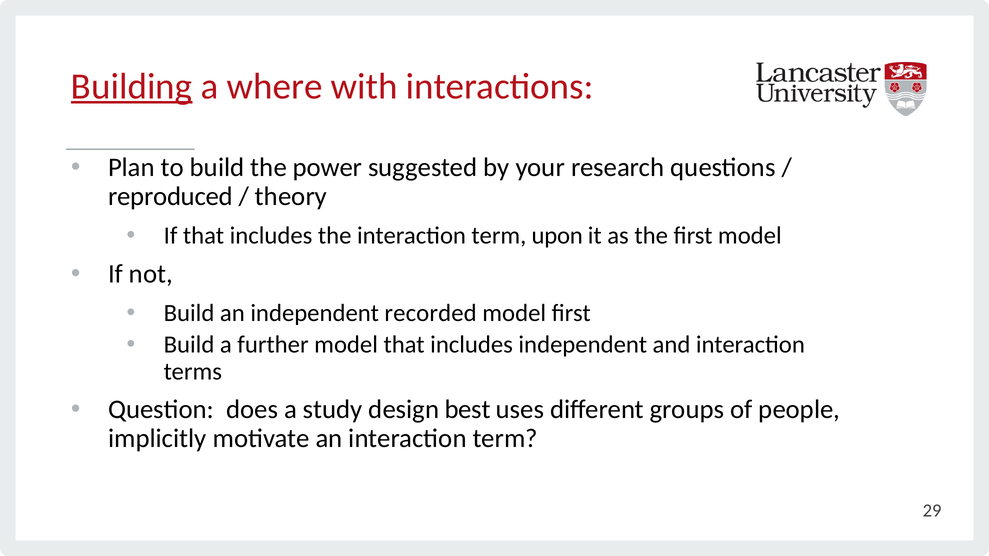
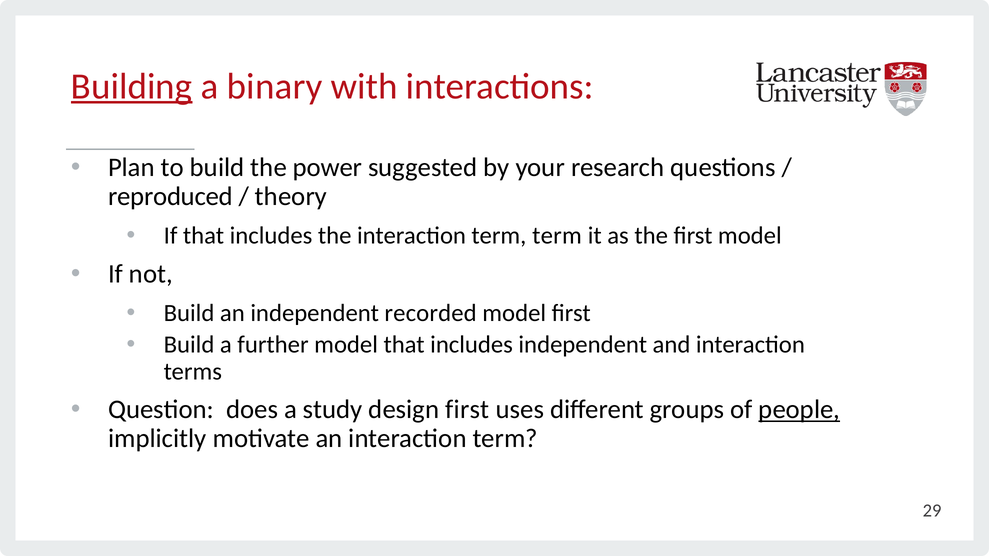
where: where -> binary
term upon: upon -> term
design best: best -> first
people underline: none -> present
